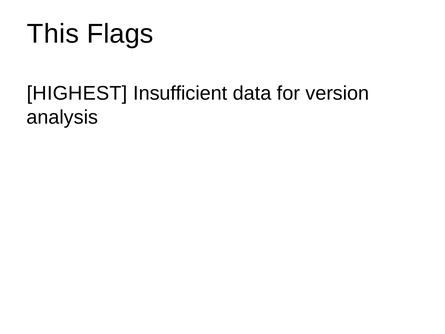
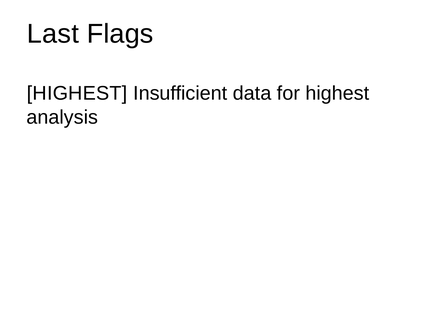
This: This -> Last
for version: version -> highest
